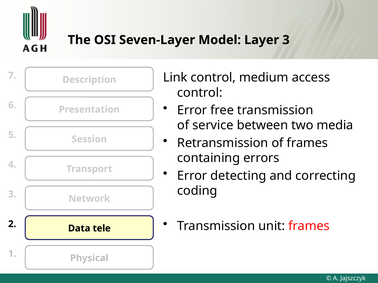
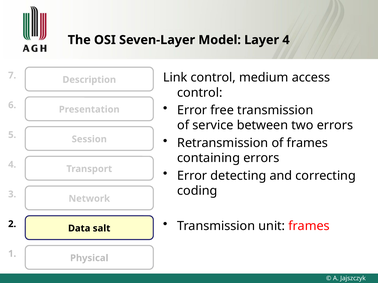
Layer 3: 3 -> 4
two media: media -> errors
tele: tele -> salt
